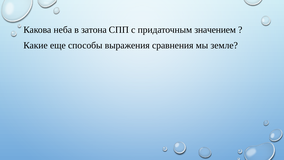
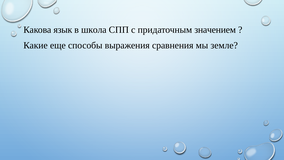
неба: неба -> язык
затона: затона -> школа
